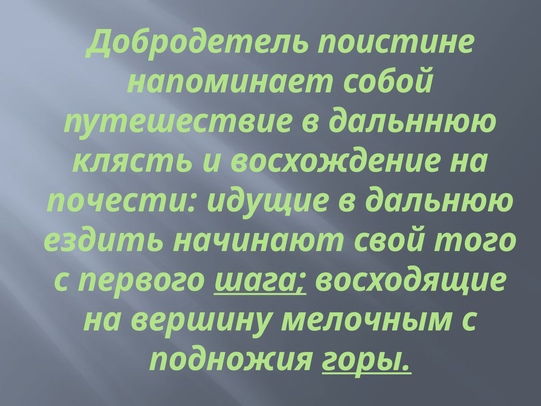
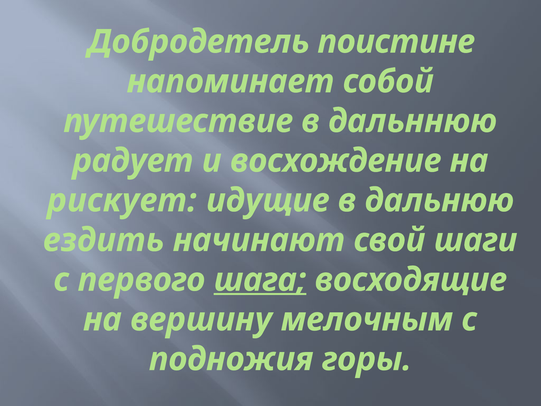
клясть: клясть -> радует
почести: почести -> рискует
того: того -> шаги
горы underline: present -> none
